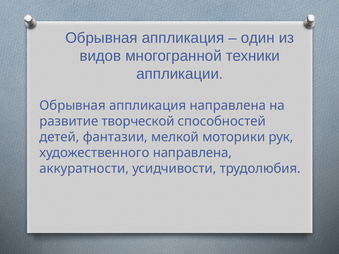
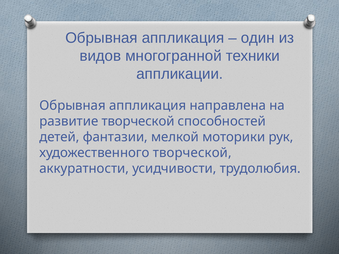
художественного направлена: направлена -> творческой
